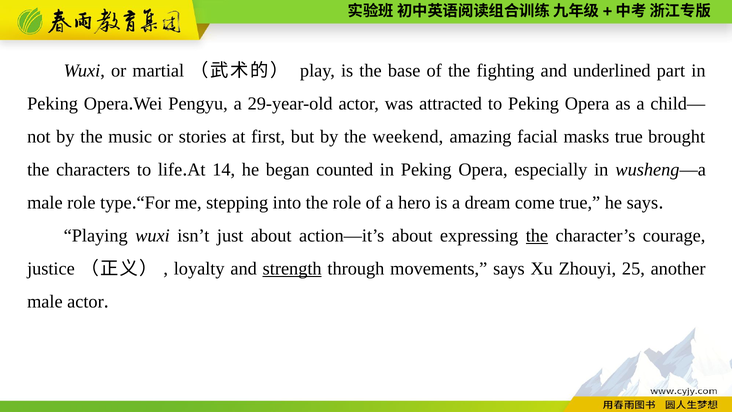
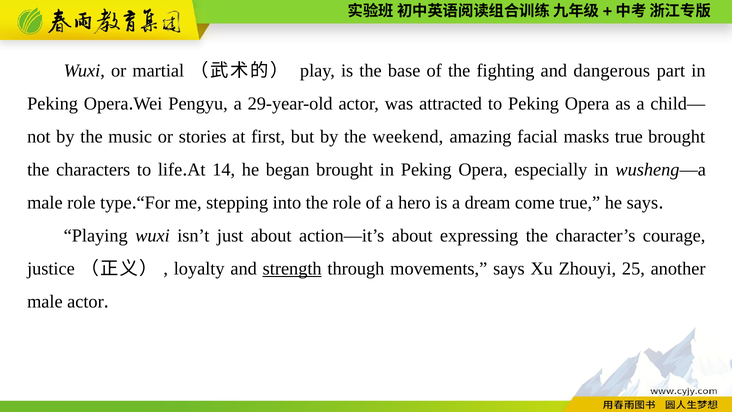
underlined: underlined -> dangerous
began counted: counted -> brought
the at (537, 236) underline: present -> none
